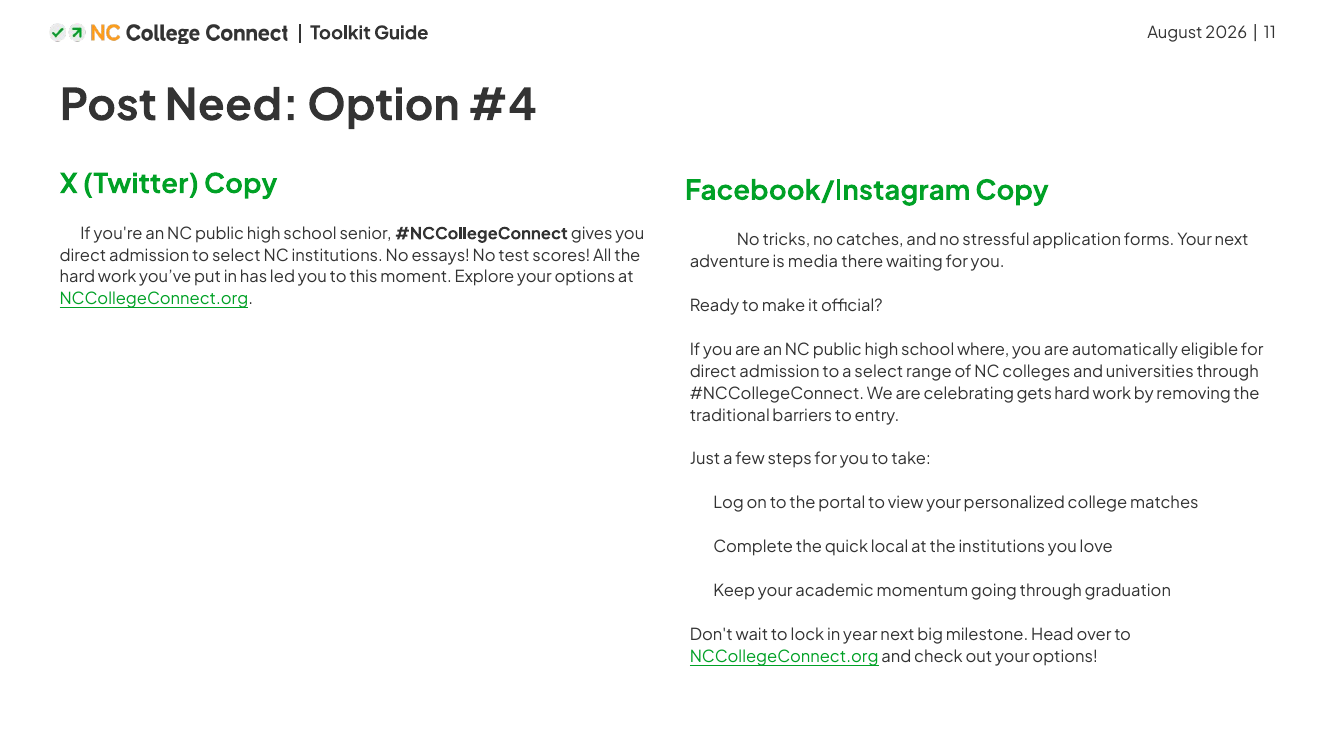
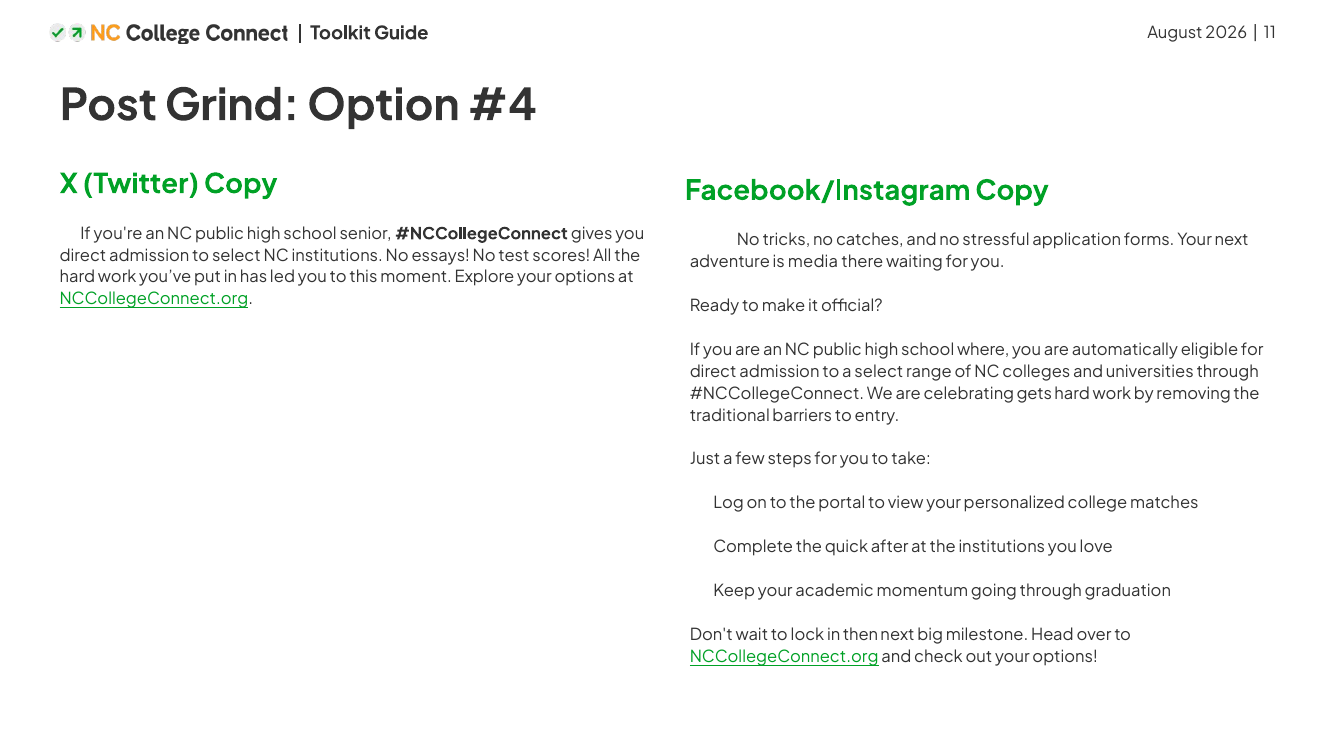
Need: Need -> Grind
local: local -> after
year: year -> then
